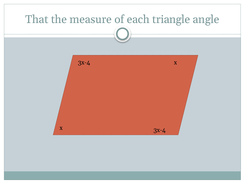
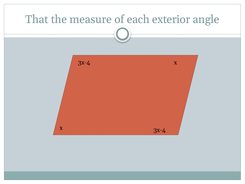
triangle: triangle -> exterior
